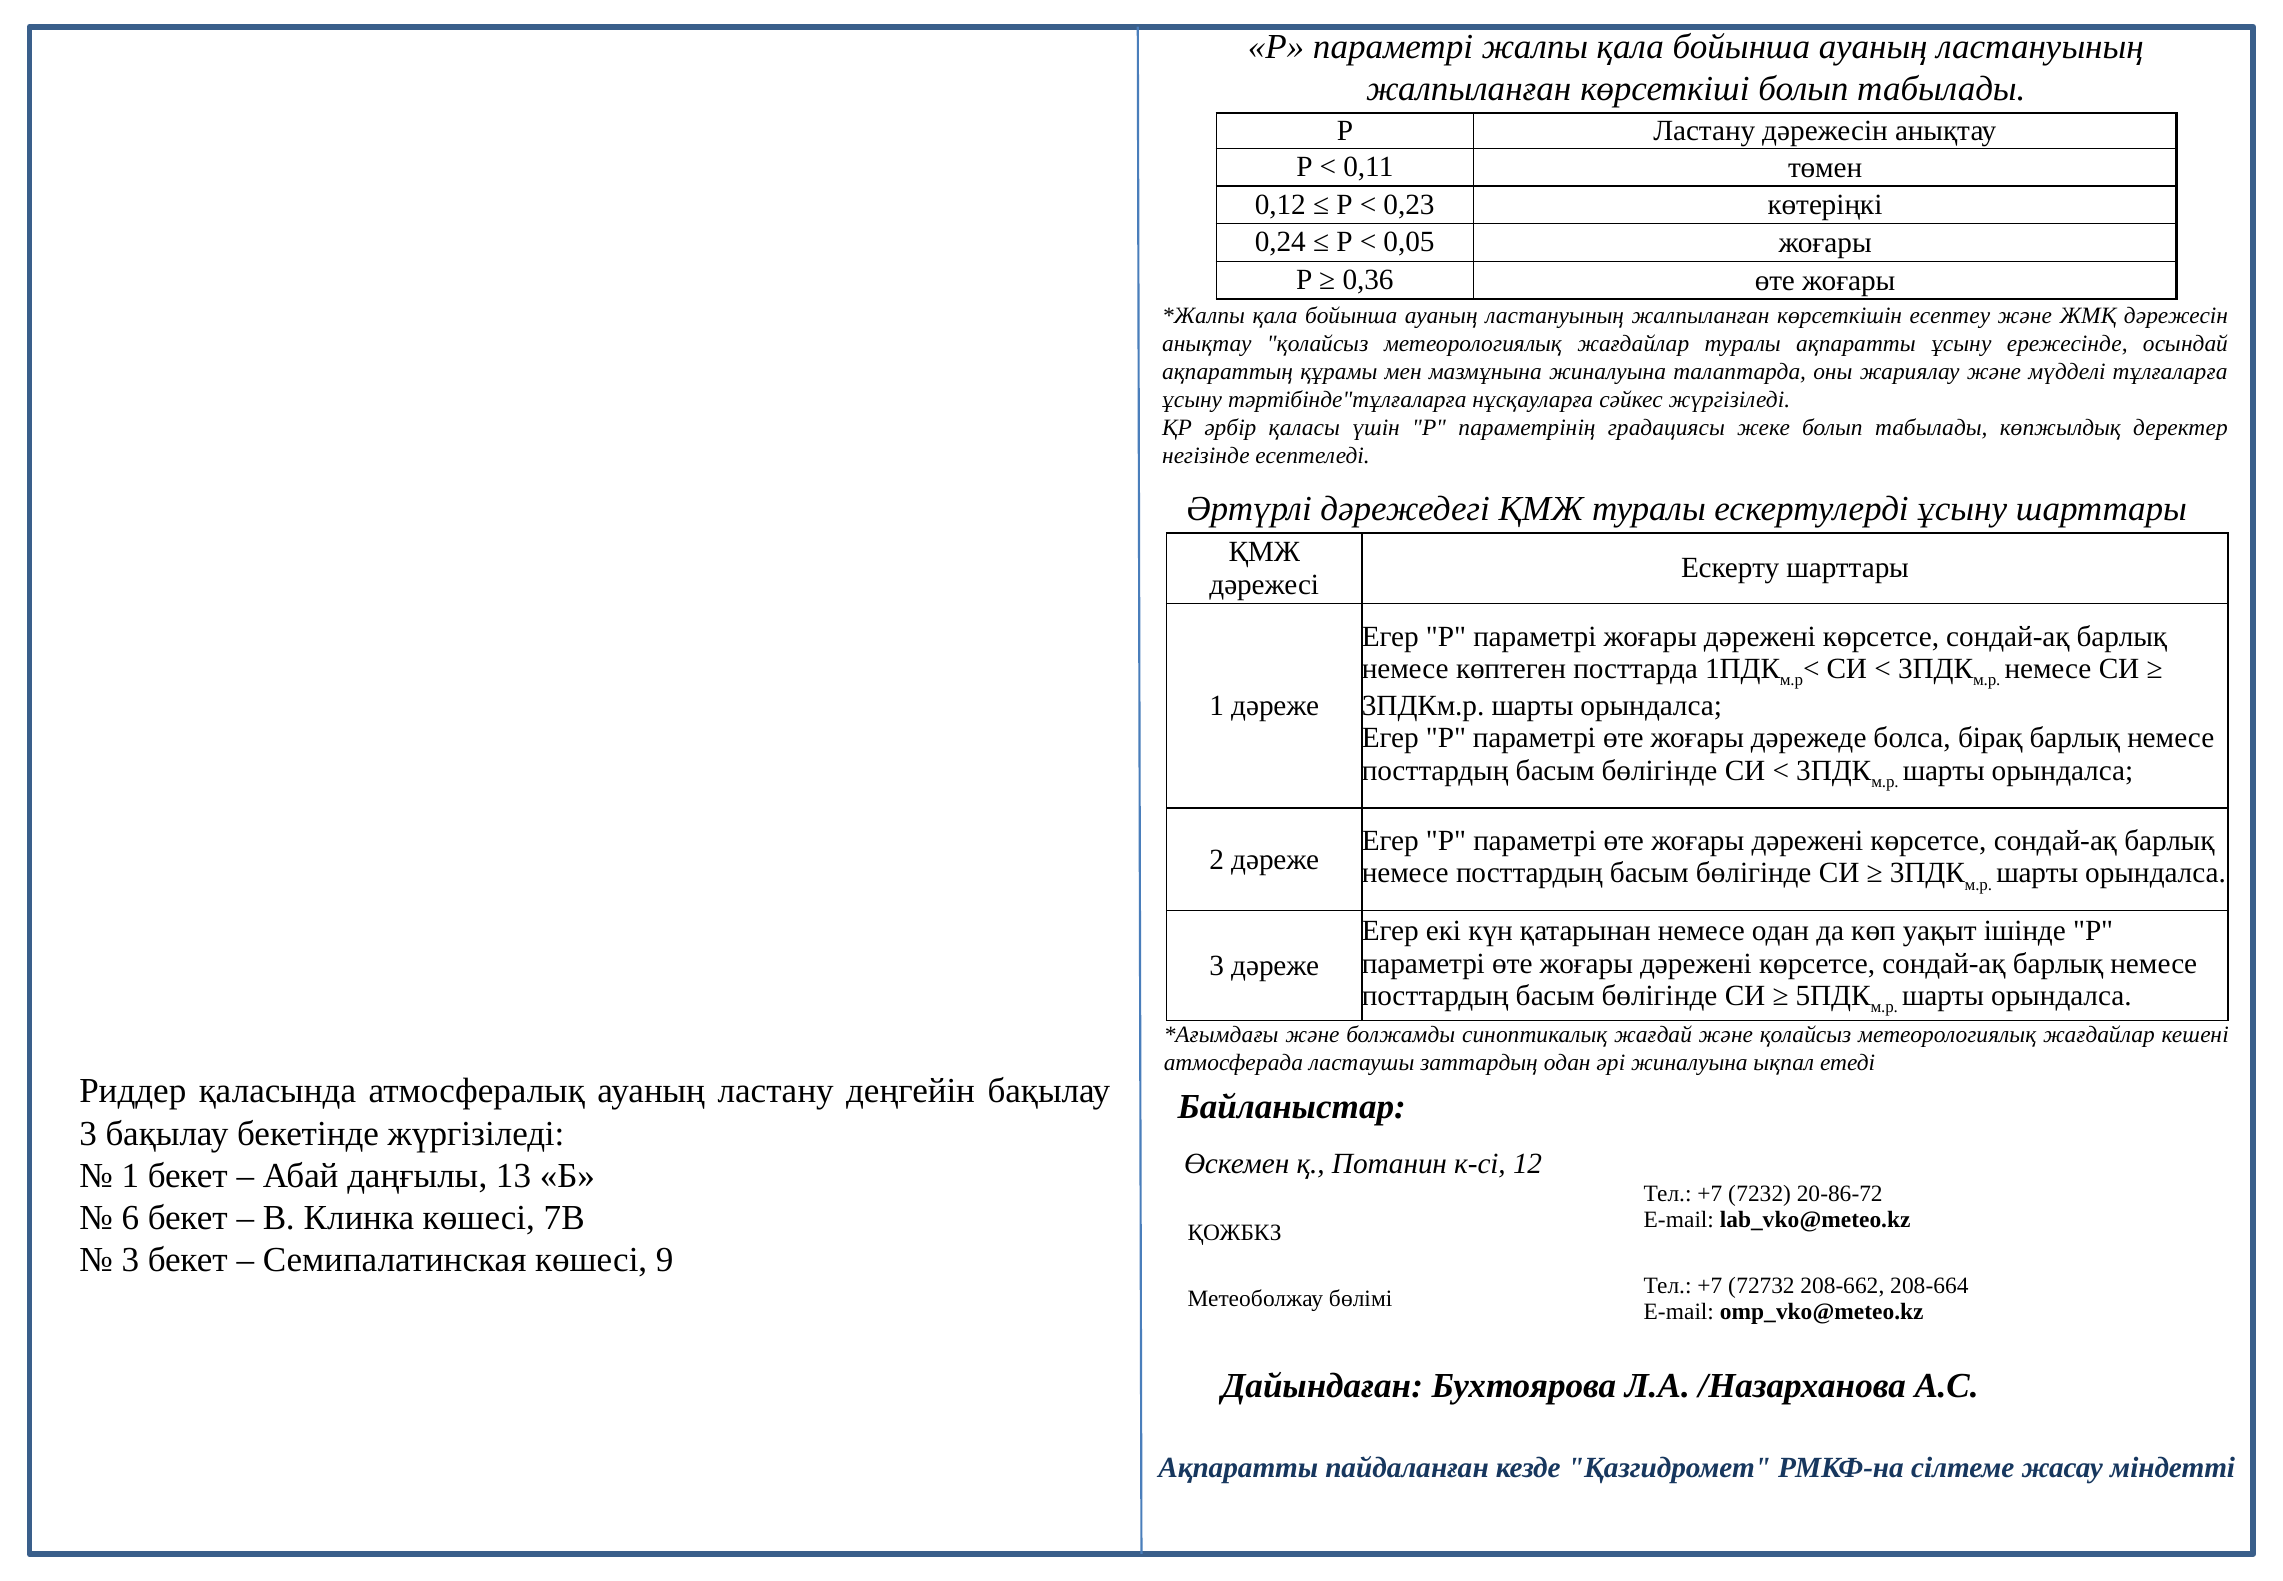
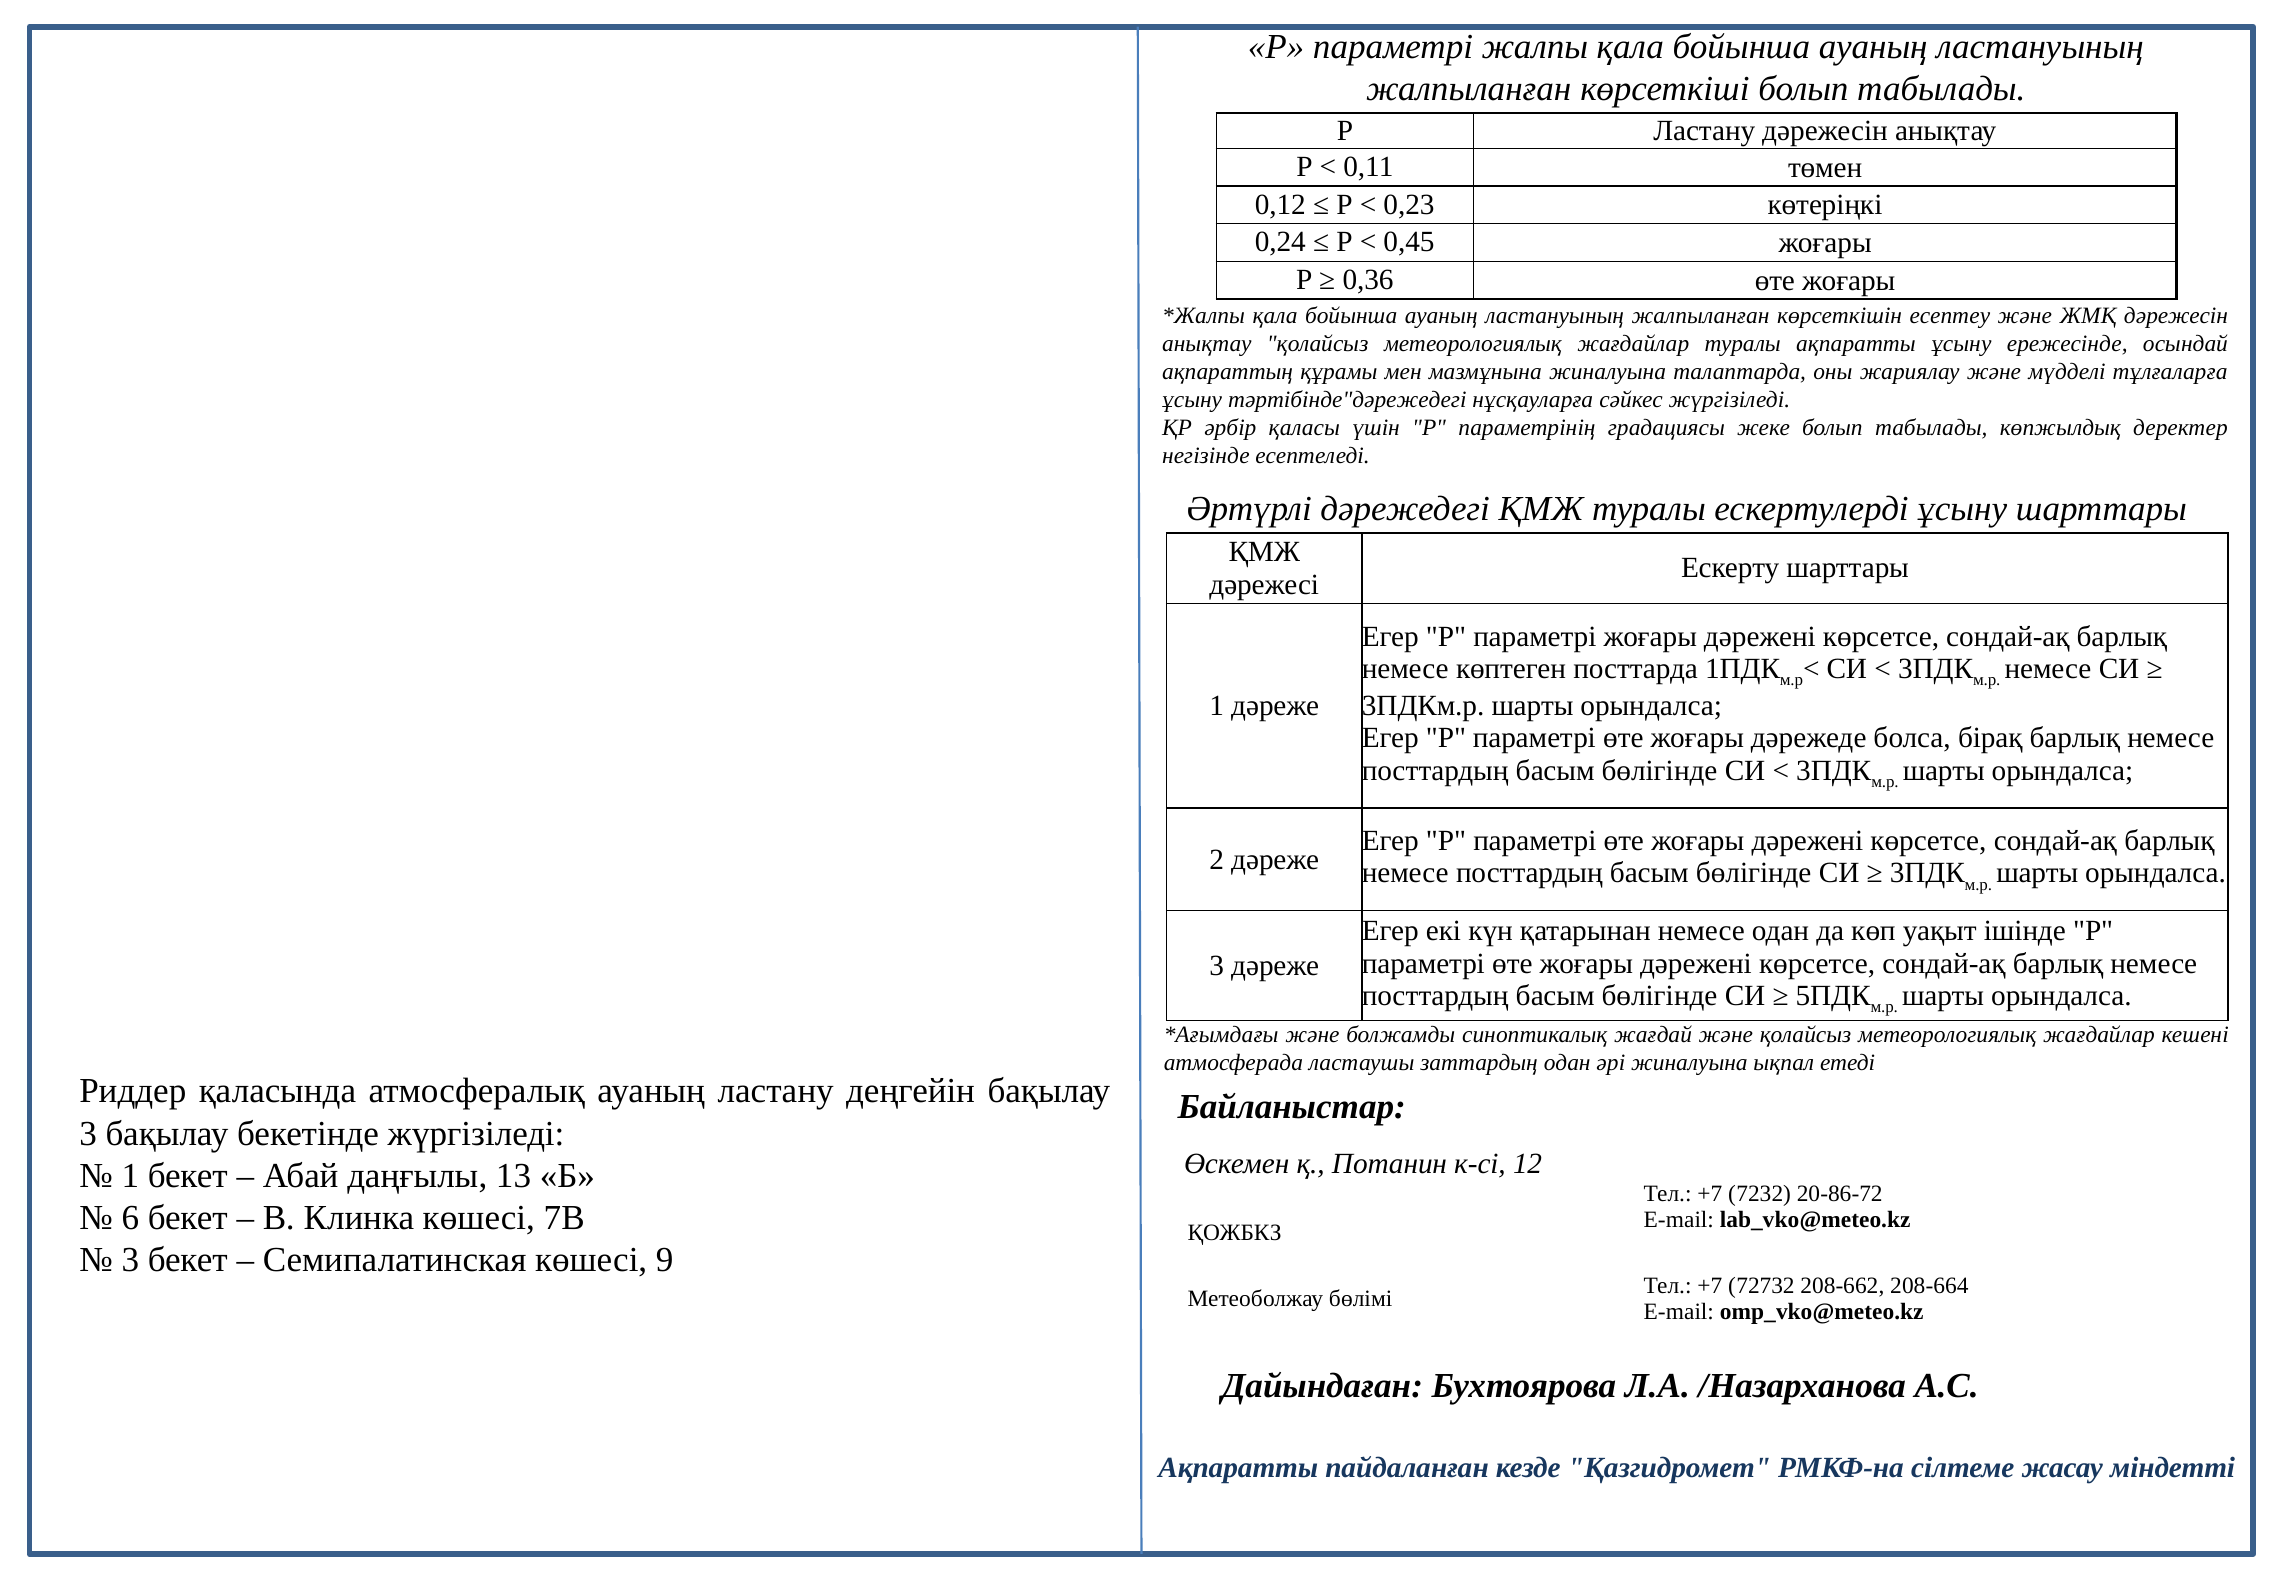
0,05: 0,05 -> 0,45
тәртібінде"тұлғаларға: тәртібінде"тұлғаларға -> тәртібінде"дәрежедегі
